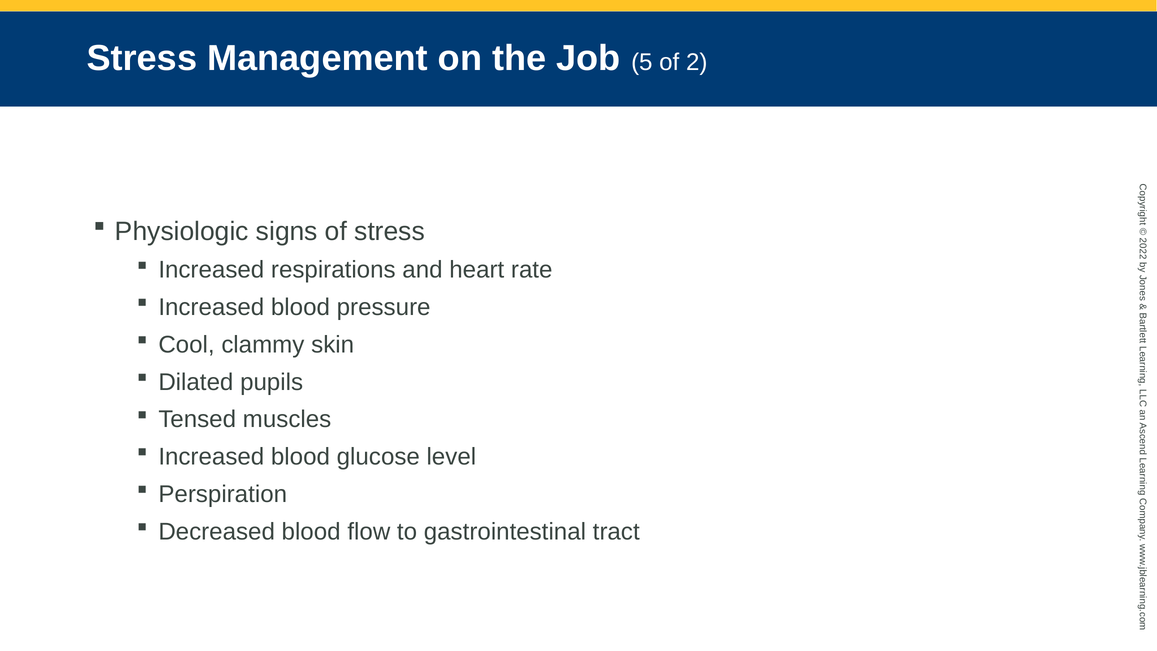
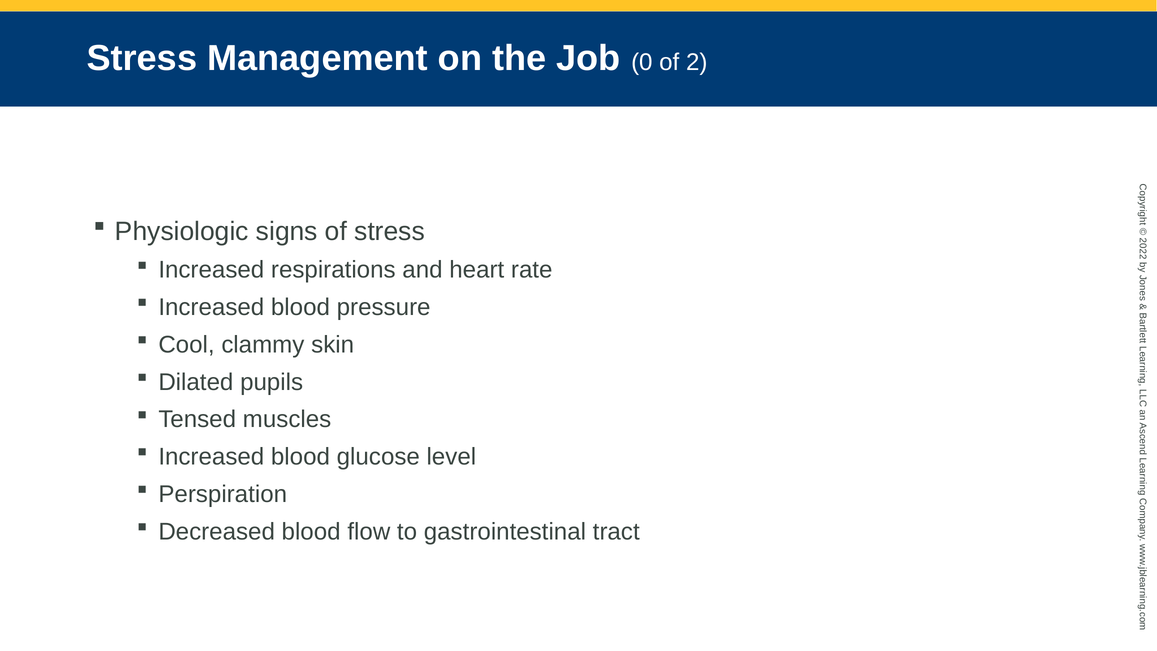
Job 5: 5 -> 0
